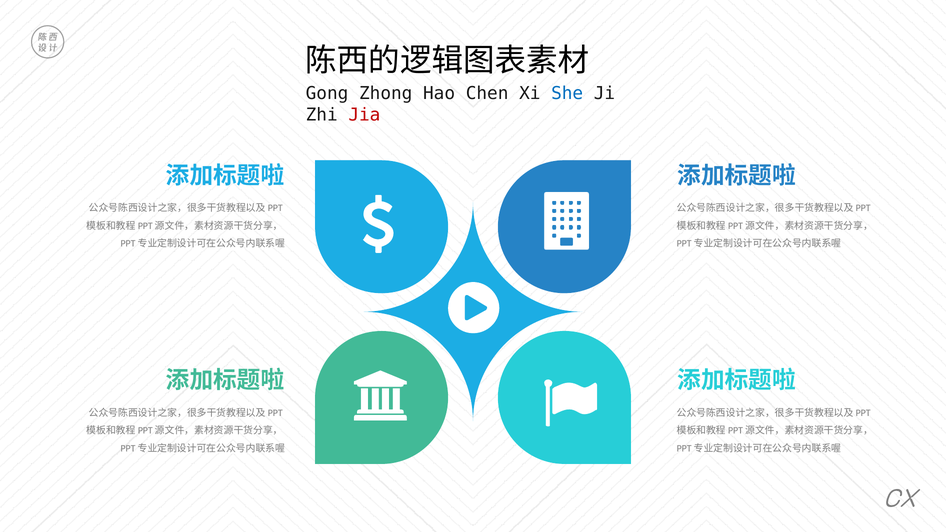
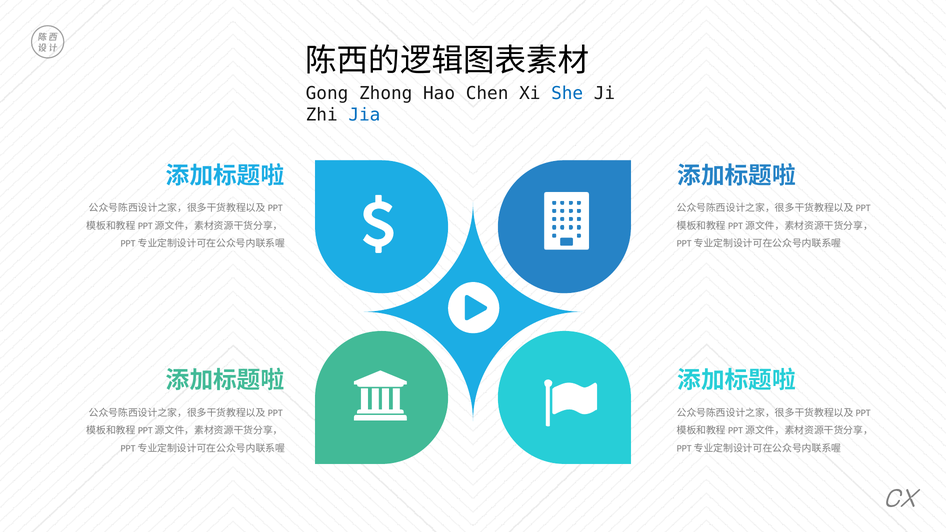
Jia colour: red -> blue
